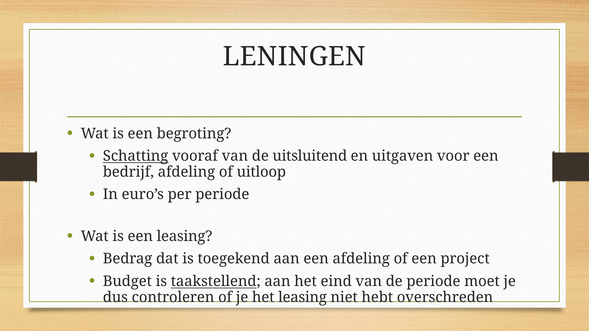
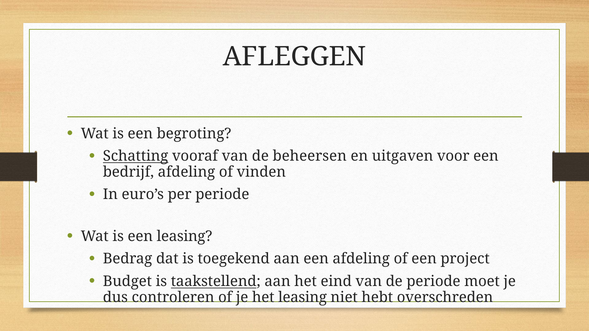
LENINGEN: LENINGEN -> AFLEGGEN
uitsluitend: uitsluitend -> beheersen
uitloop: uitloop -> vinden
